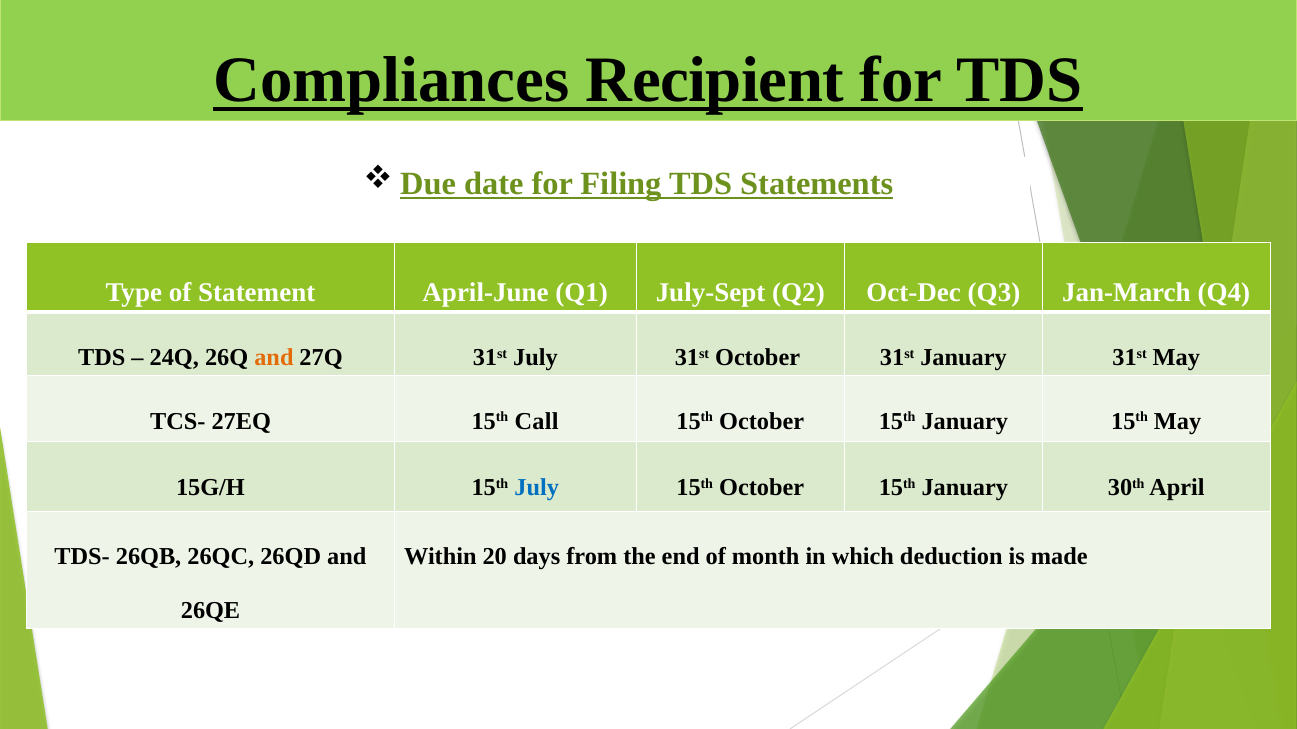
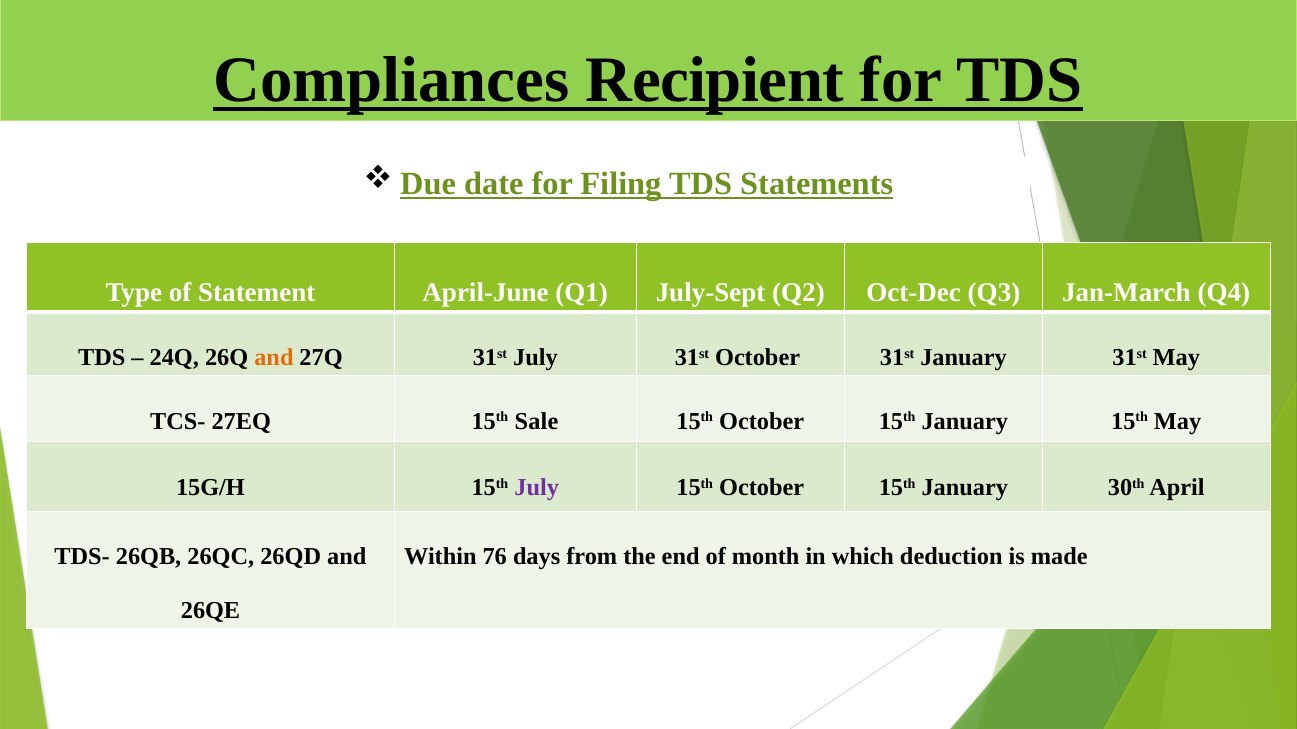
Call: Call -> Sale
July at (537, 488) colour: blue -> purple
20: 20 -> 76
